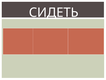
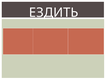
СИДЕТЬ: СИДЕТЬ -> ЕЗДИТЬ
